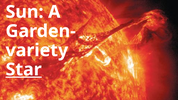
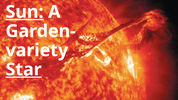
Sun underline: none -> present
